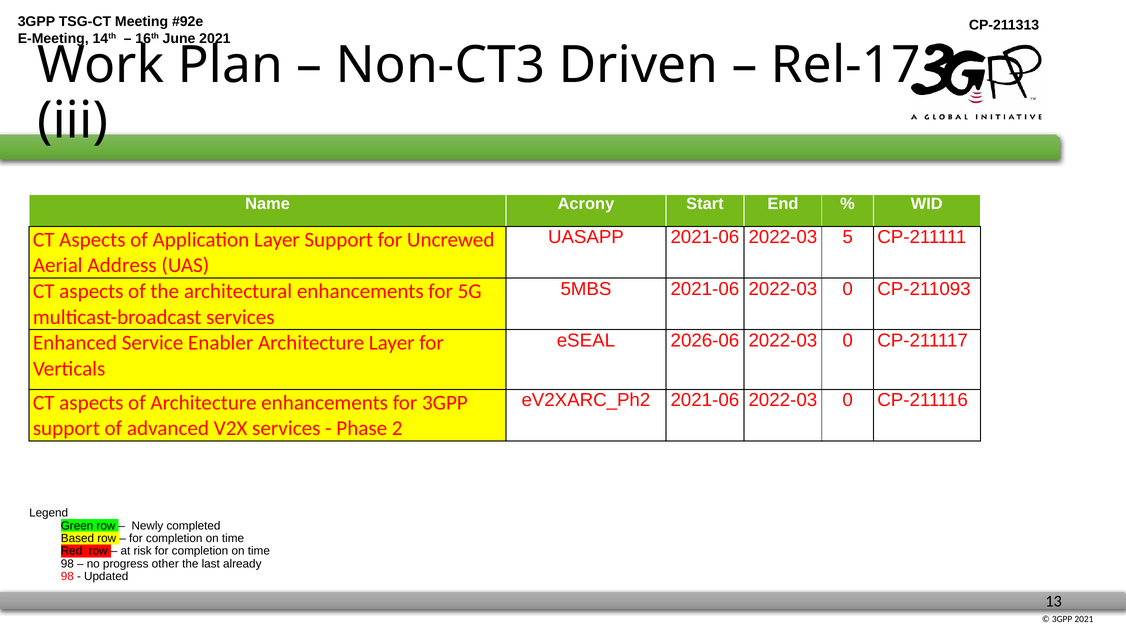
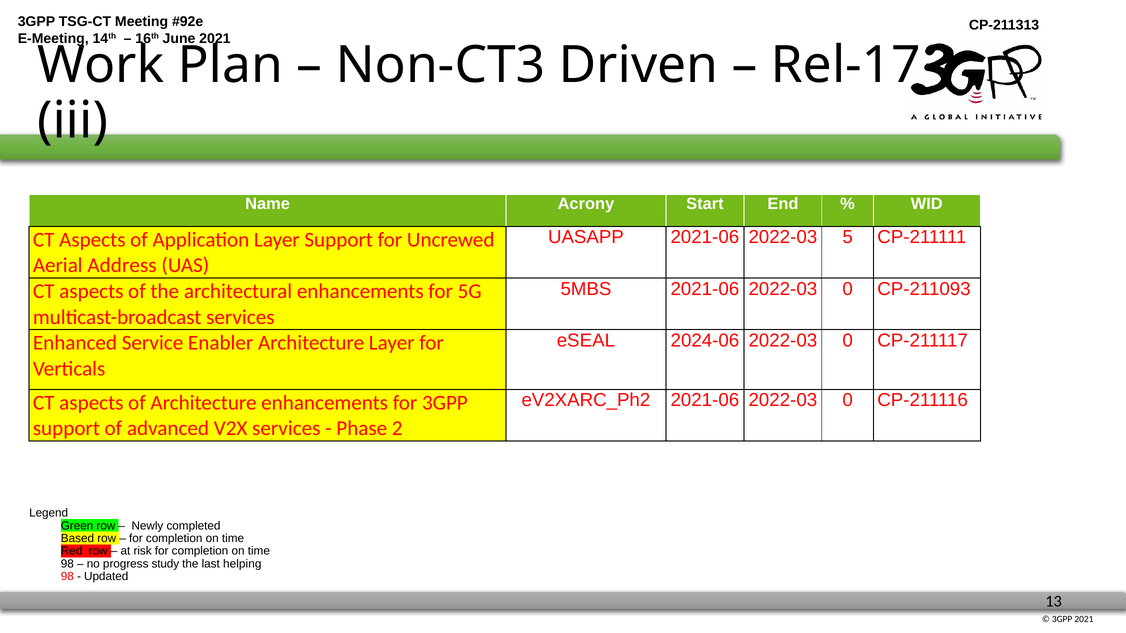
2026-06: 2026-06 -> 2024-06
other: other -> study
already: already -> helping
